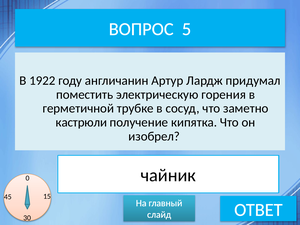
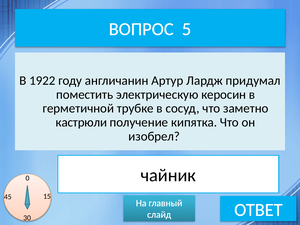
горения: горения -> керосин
